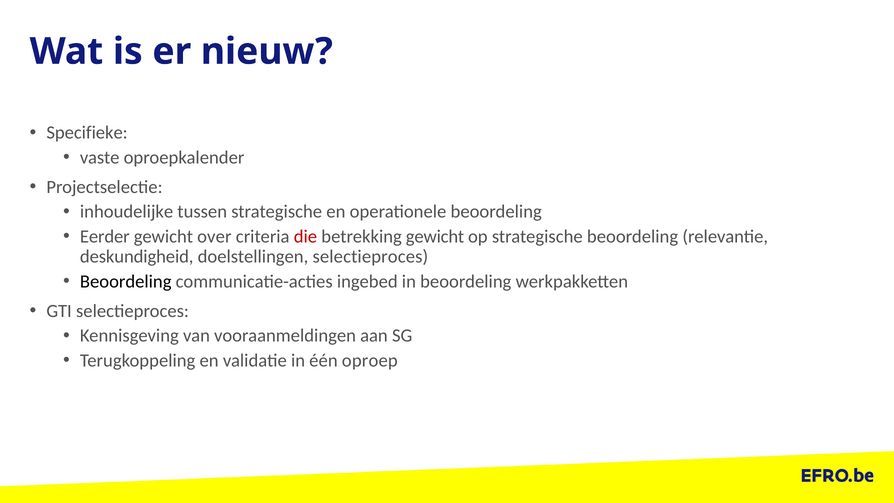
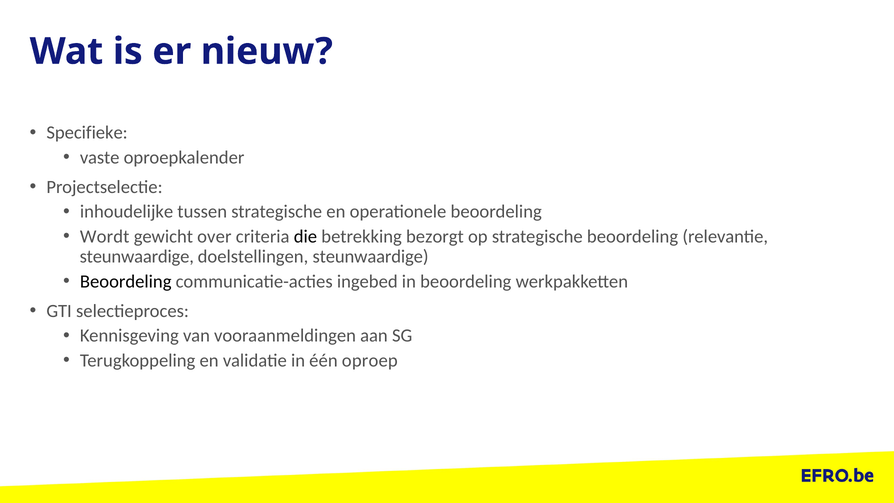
Eerder: Eerder -> Wordt
die colour: red -> black
betrekking gewicht: gewicht -> bezorgt
deskundigheid at (137, 257): deskundigheid -> steunwaardige
doelstellingen selectieproces: selectieproces -> steunwaardige
